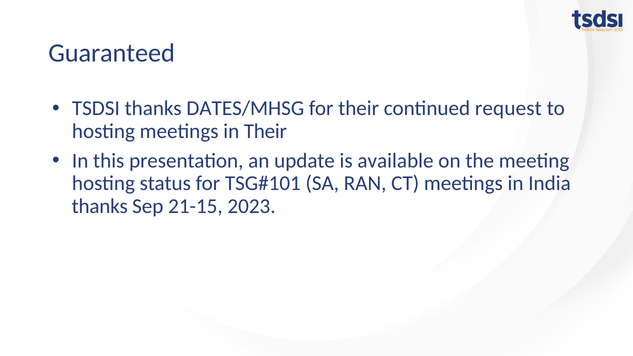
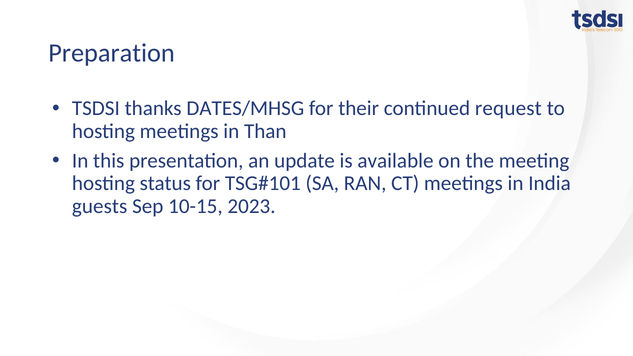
Guaranteed: Guaranteed -> Preparation
in Their: Their -> Than
thanks at (100, 206): thanks -> guests
21-15: 21-15 -> 10-15
